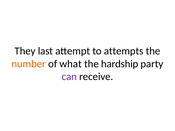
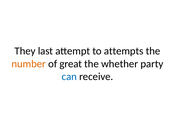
what: what -> great
hardship: hardship -> whether
can colour: purple -> blue
